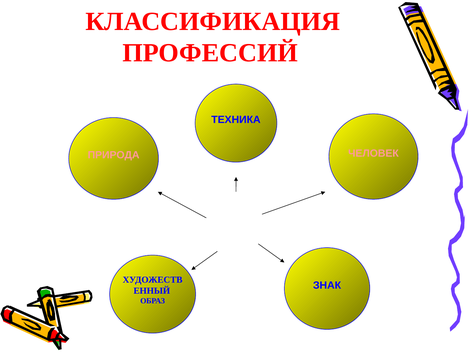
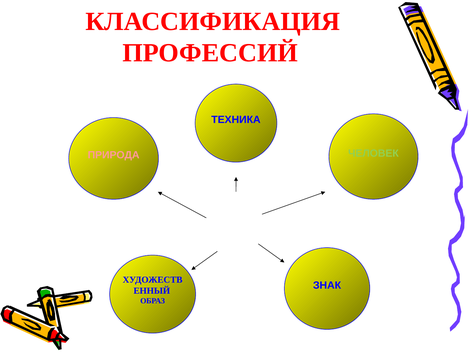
ЧЕЛОВЕК colour: pink -> light green
